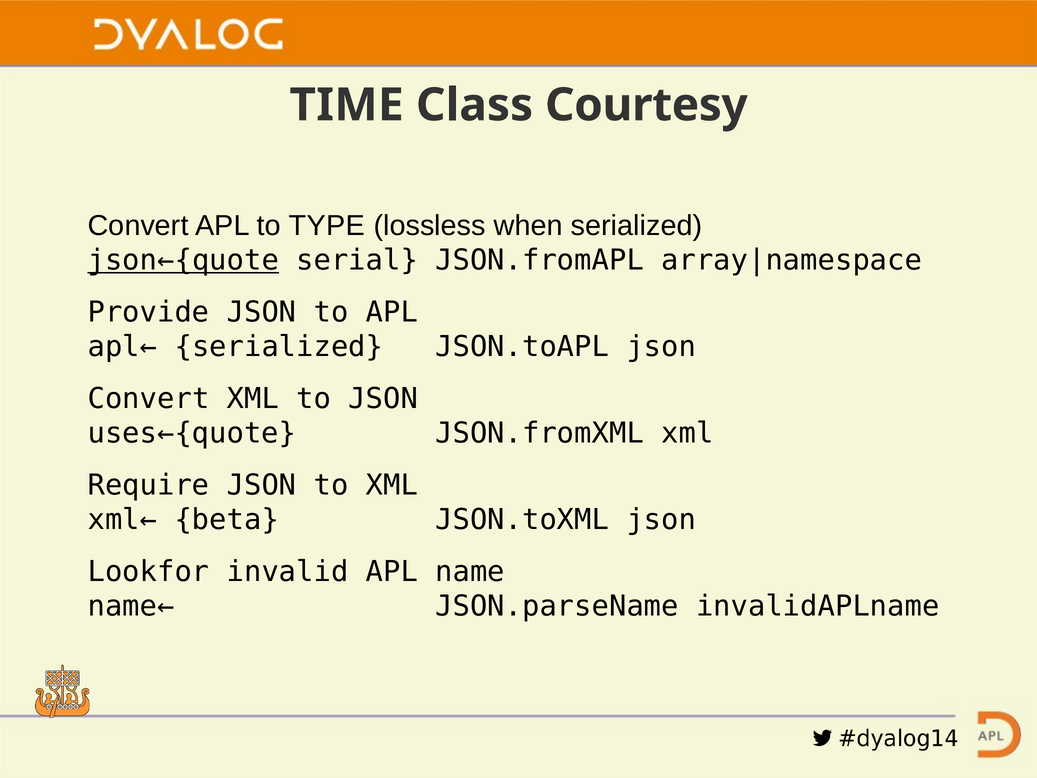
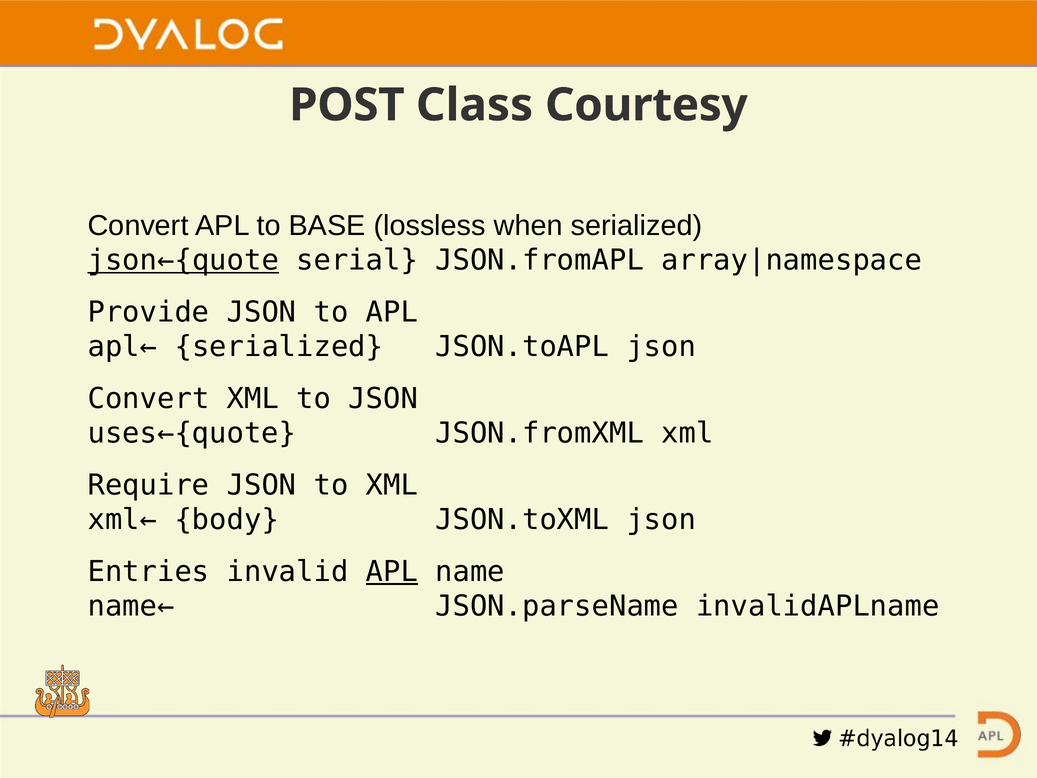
TIME: TIME -> POST
TYPE: TYPE -> BASE
beta: beta -> body
Lookfor: Lookfor -> Entries
APL at (392, 571) underline: none -> present
